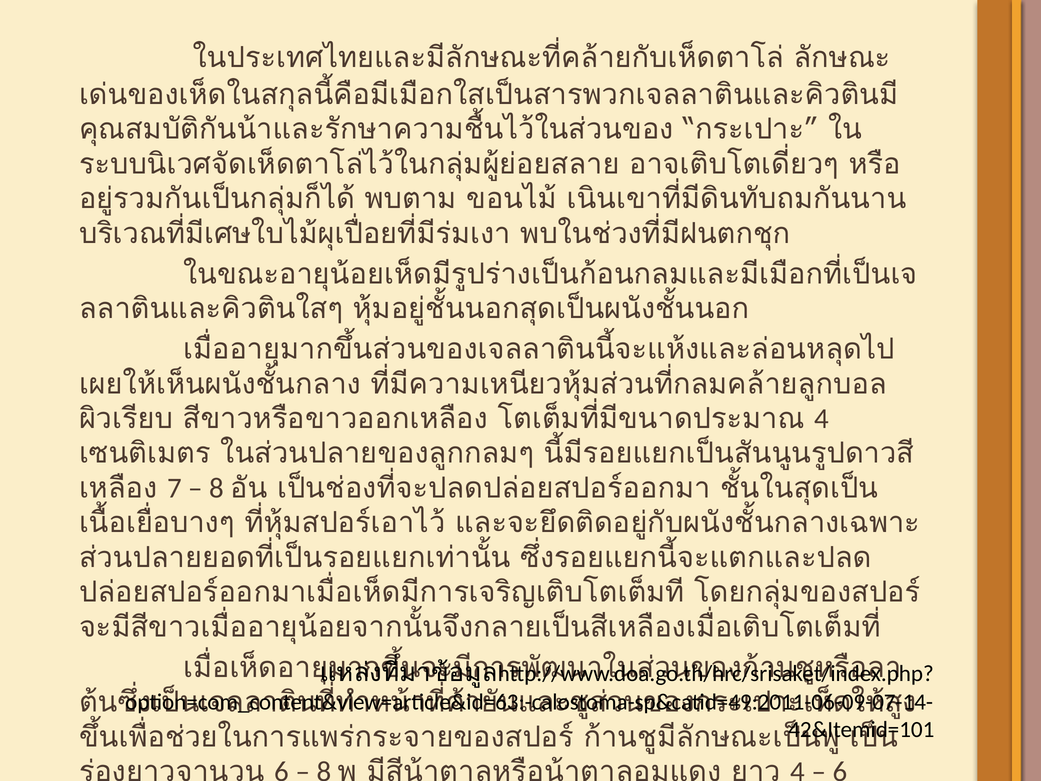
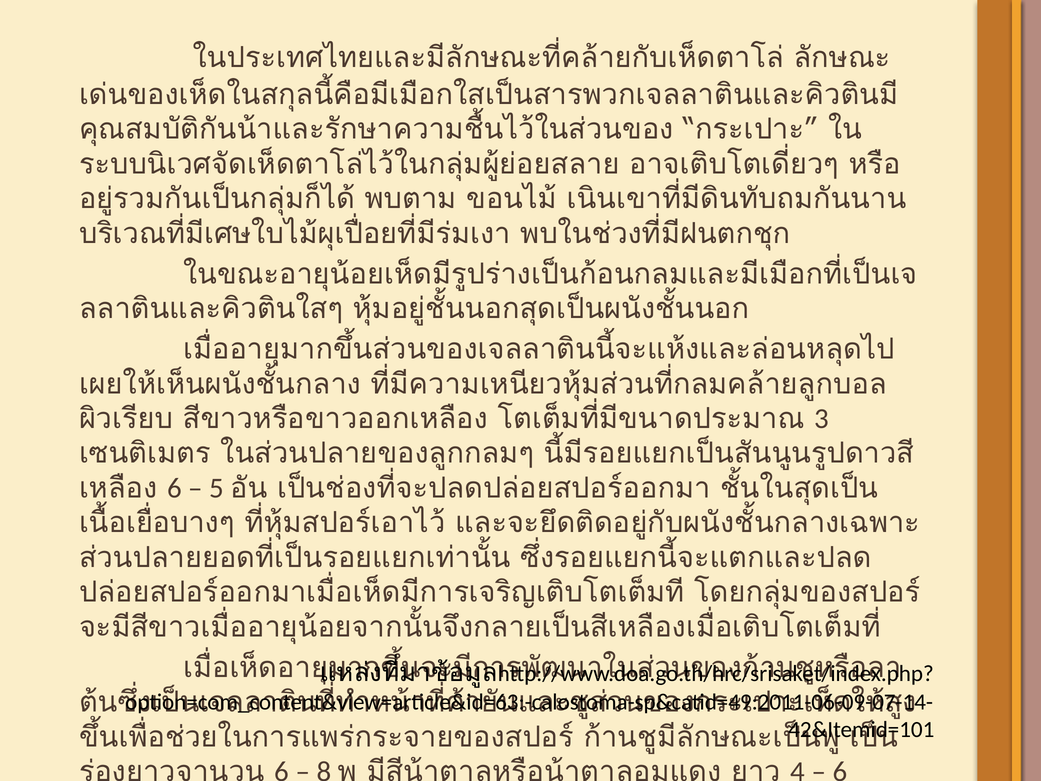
4 at (822, 419): 4 -> 3
7 at (174, 488): 7 -> 6
8 at (217, 488): 8 -> 5
